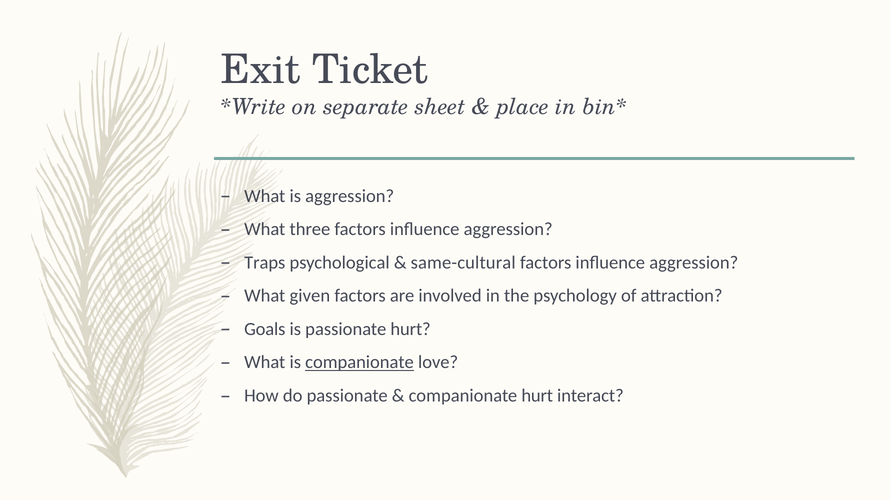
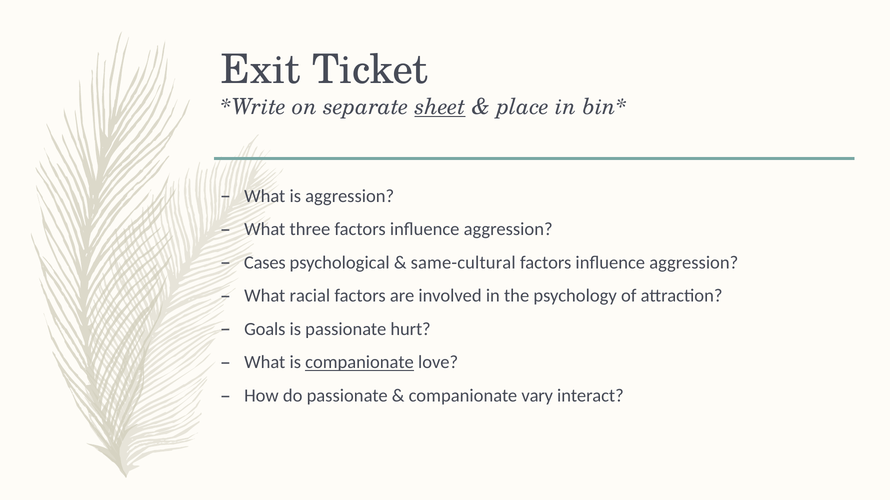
sheet underline: none -> present
Traps: Traps -> Cases
given: given -> racial
companionate hurt: hurt -> vary
